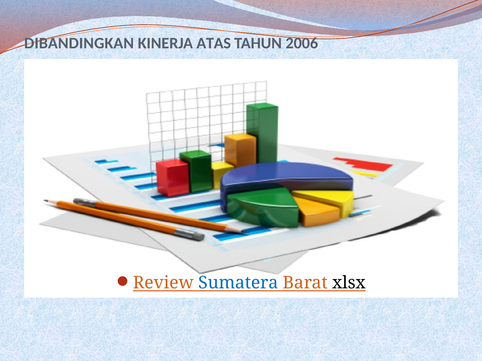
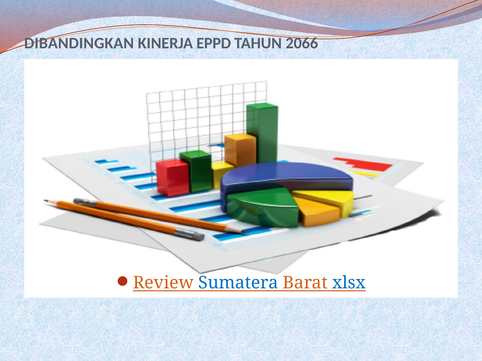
ATAS: ATAS -> EPPD
2006: 2006 -> 2066
xlsx colour: black -> blue
